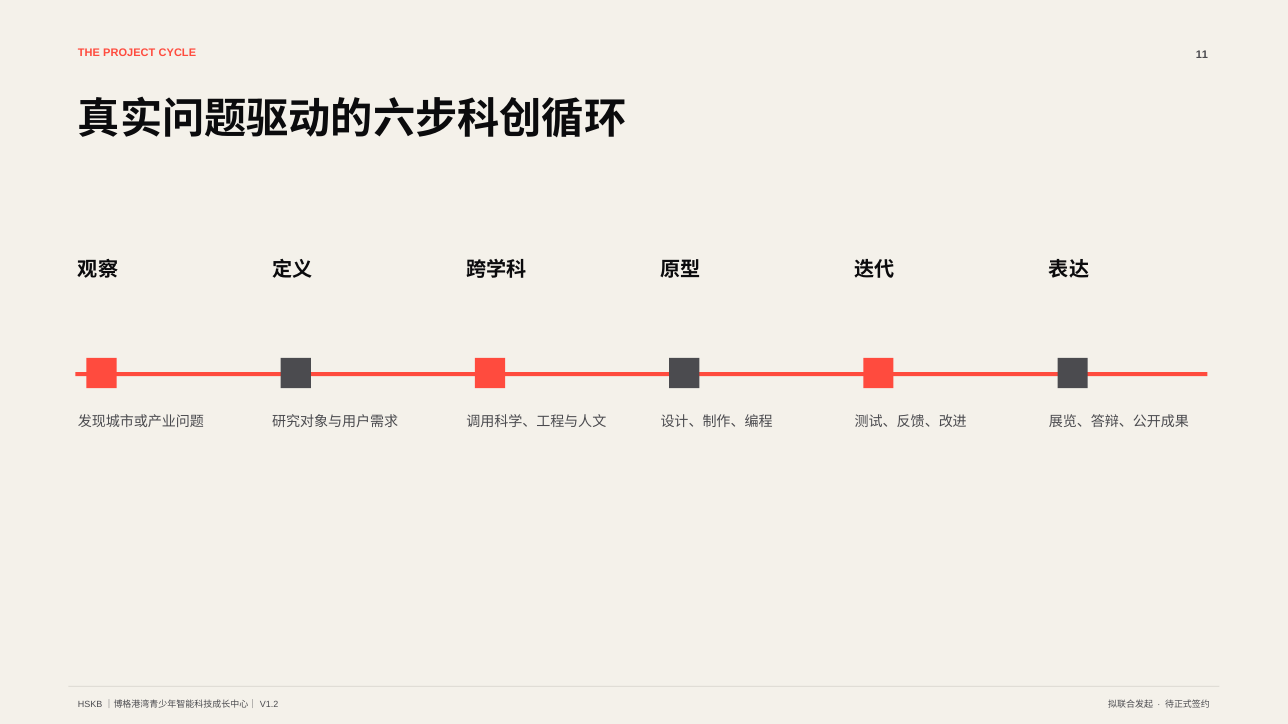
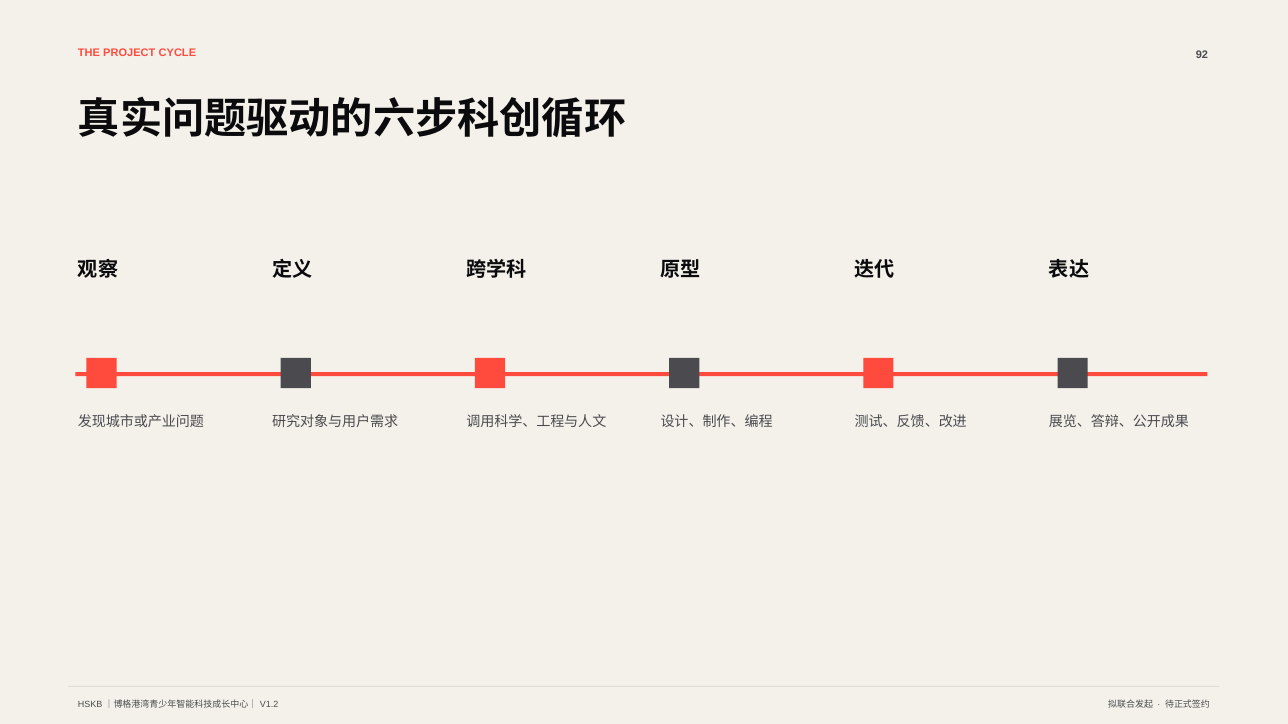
11: 11 -> 92
